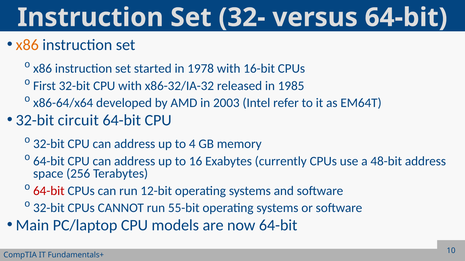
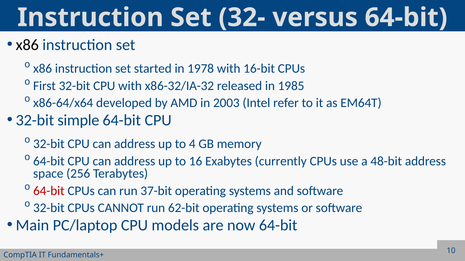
x86 at (27, 45) colour: orange -> black
circuit: circuit -> simple
12-bit: 12-bit -> 37-bit
55-bit: 55-bit -> 62-bit
